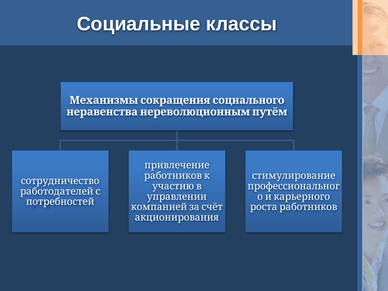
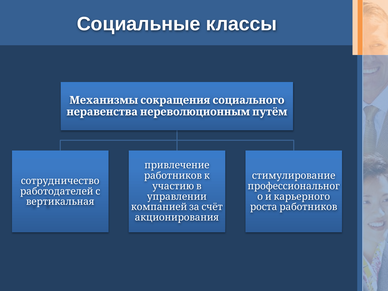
потребностей: потребностей -> вертикальная
